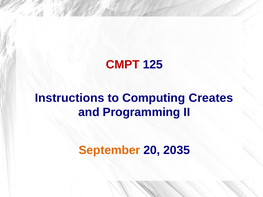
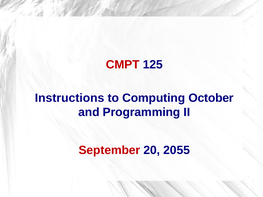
Creates: Creates -> October
September colour: orange -> red
2035: 2035 -> 2055
